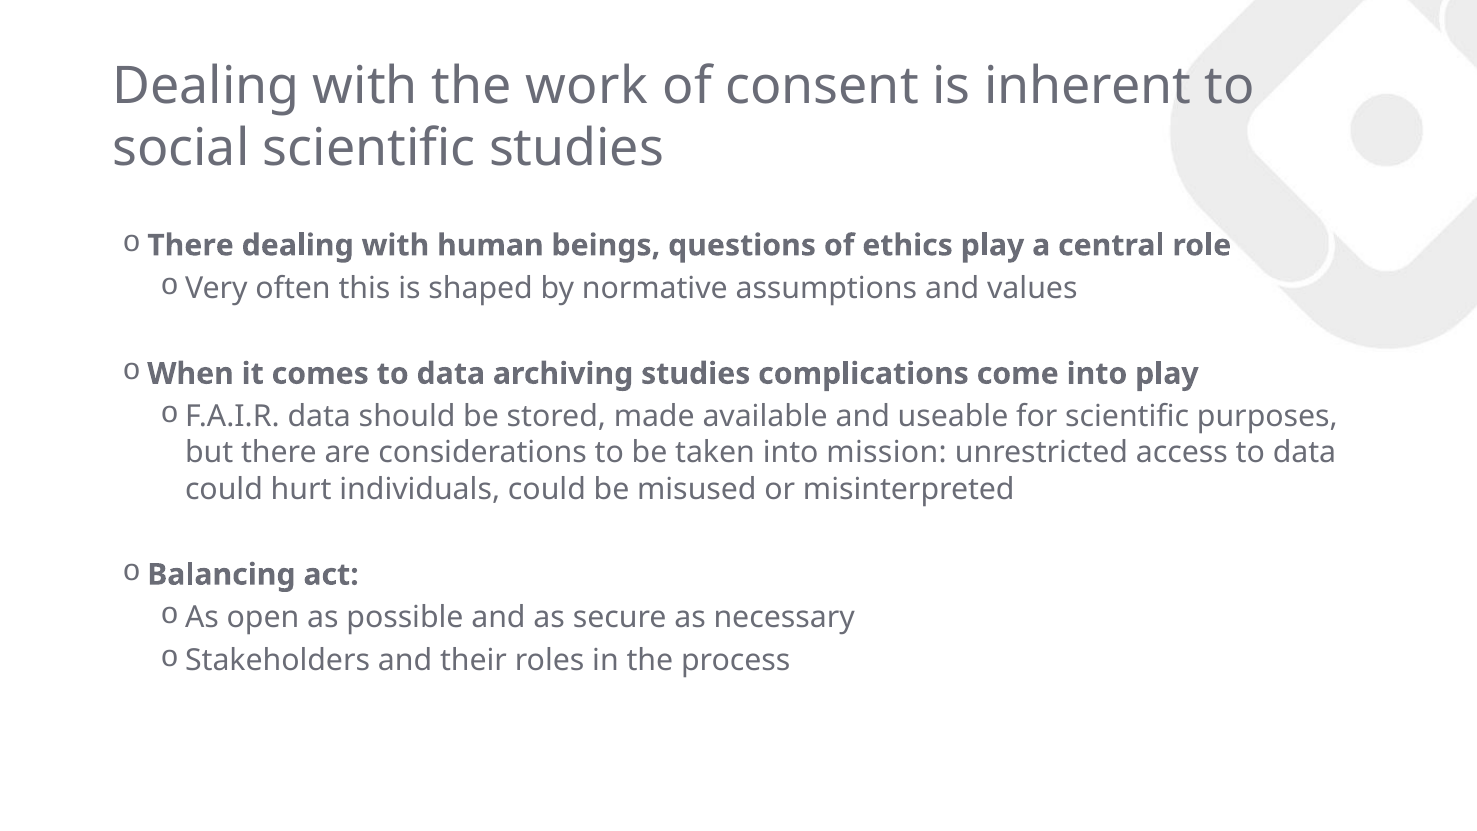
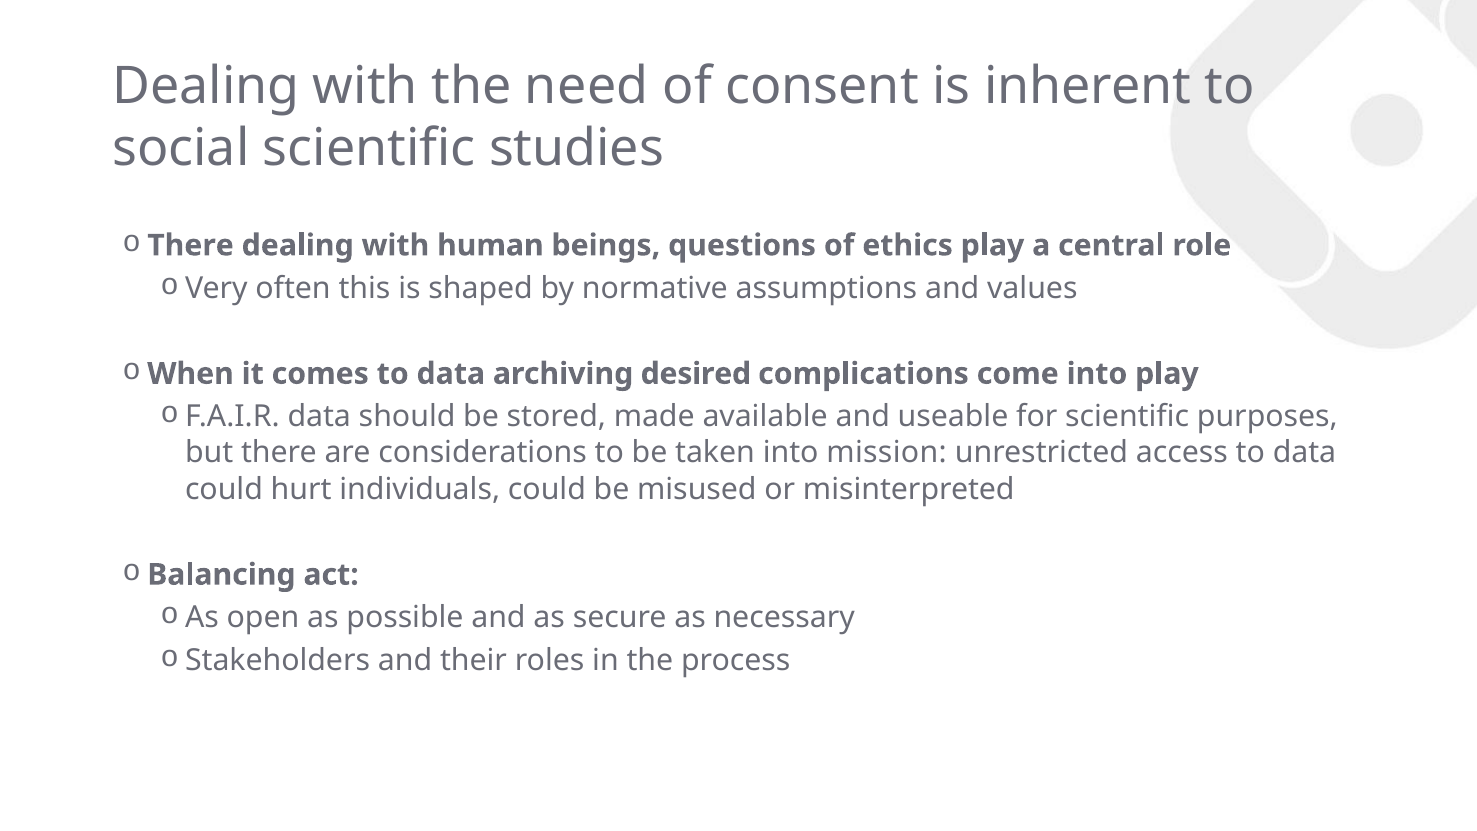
work: work -> need
archiving studies: studies -> desired
